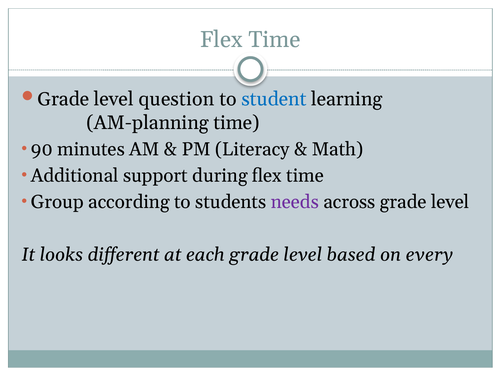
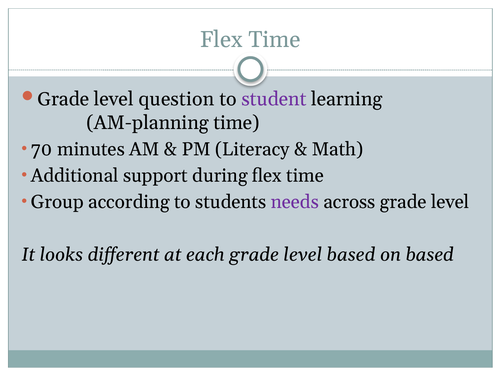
student colour: blue -> purple
90: 90 -> 70
on every: every -> based
